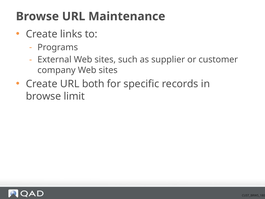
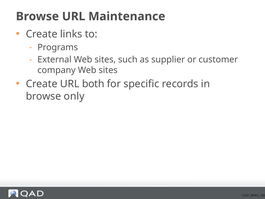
limit: limit -> only
